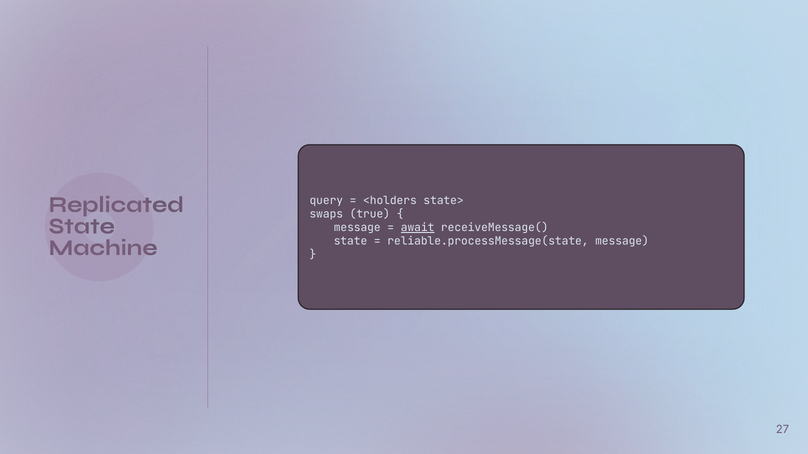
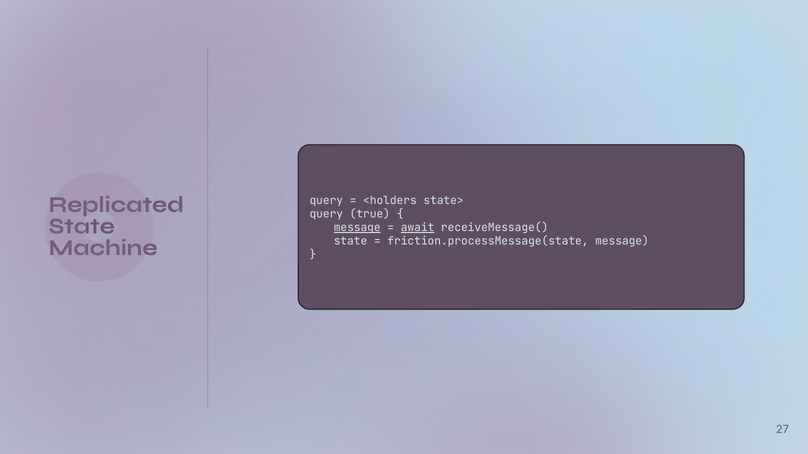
swaps at (326, 214): swaps -> query
message at (357, 228) underline: none -> present
reliable.processMessage(state: reliable.processMessage(state -> friction.processMessage(state
